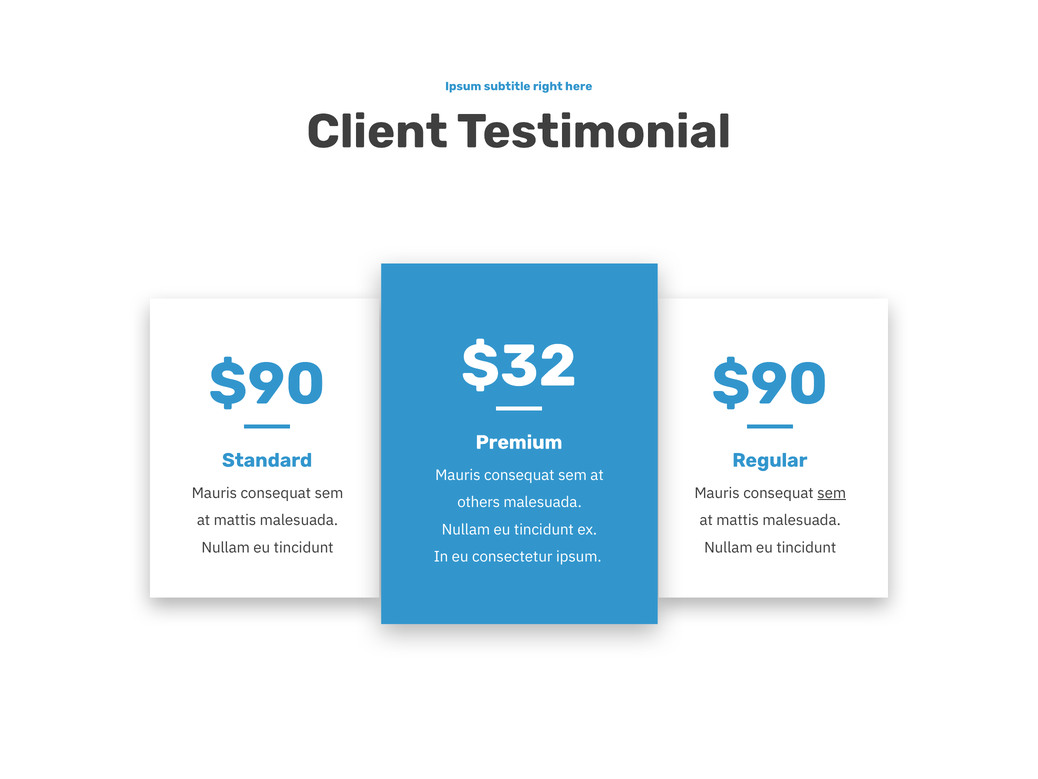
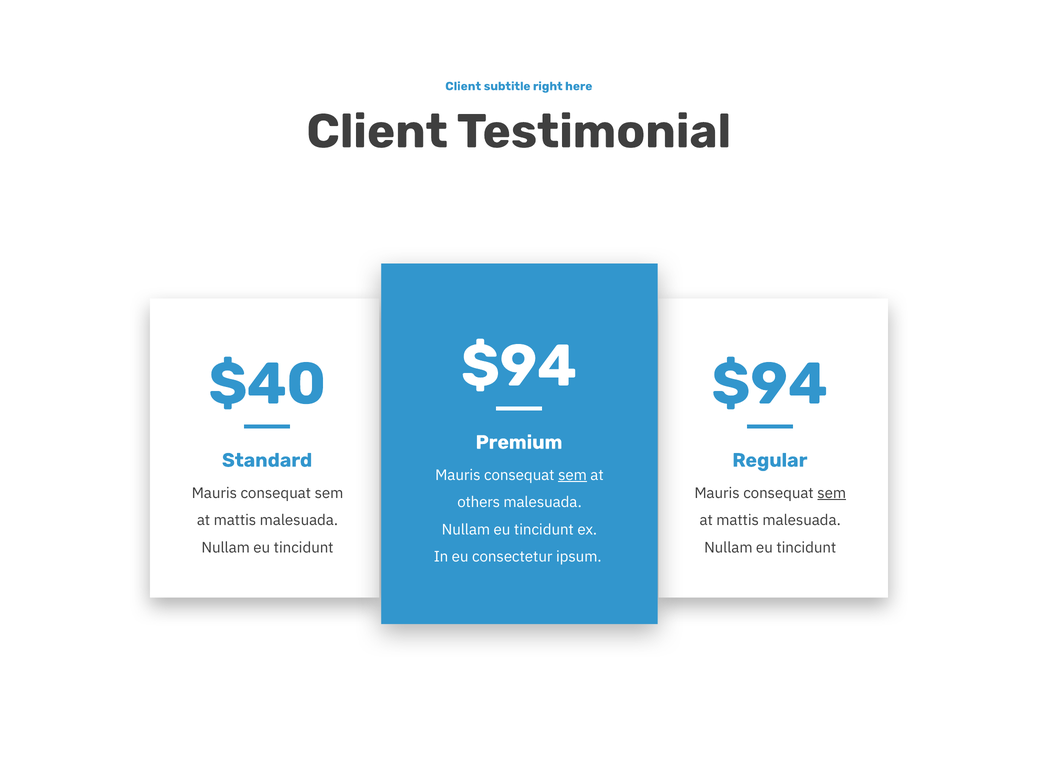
Ipsum at (463, 86): Ipsum -> Client
$32 at (519, 366): $32 -> $94
$90 at (267, 384): $90 -> $40
$90 at (770, 384): $90 -> $94
sem at (573, 475) underline: none -> present
